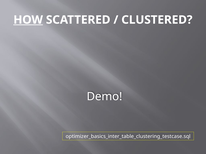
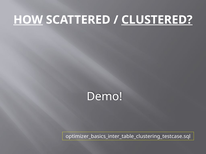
CLUSTERED underline: none -> present
